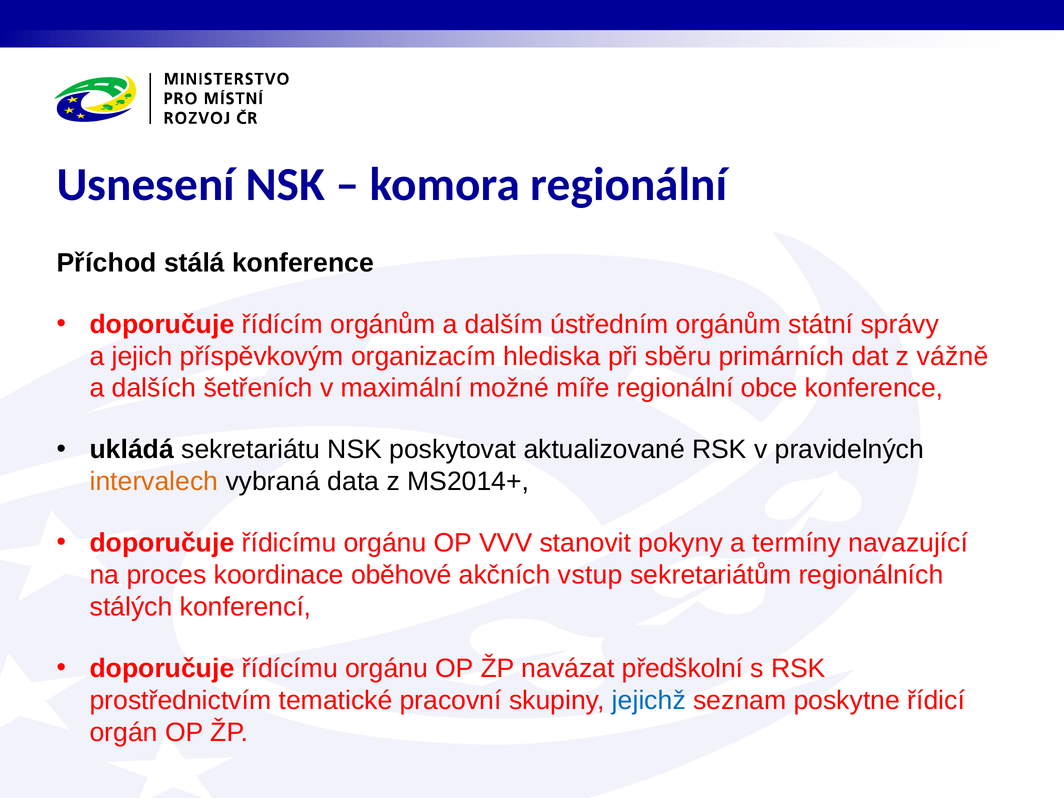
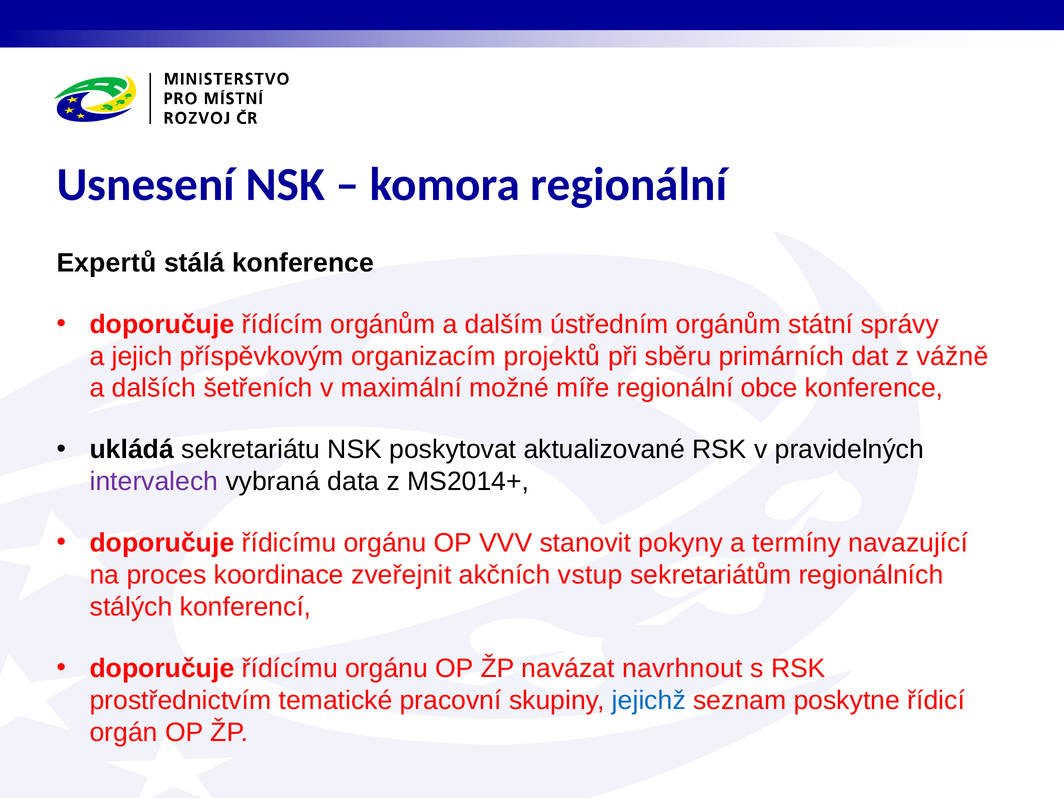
Příchod: Příchod -> Expertů
hlediska: hlediska -> projektů
intervalech colour: orange -> purple
oběhové: oběhové -> zveřejnit
předškolní: předškolní -> navrhnout
